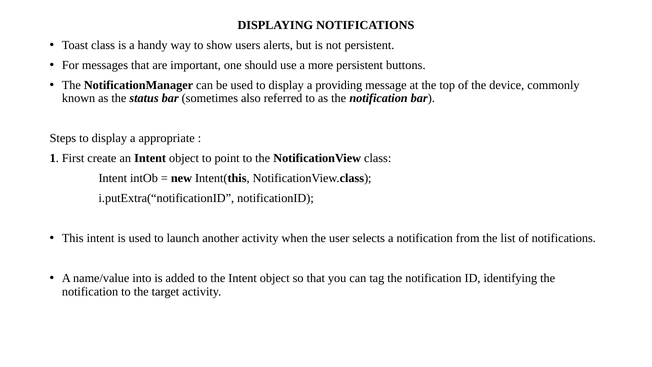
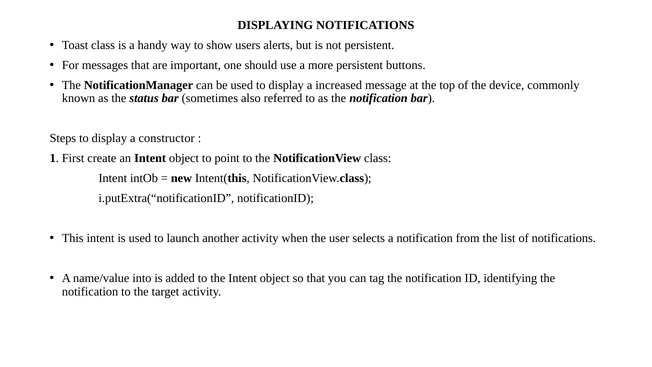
providing: providing -> increased
appropriate: appropriate -> constructor
